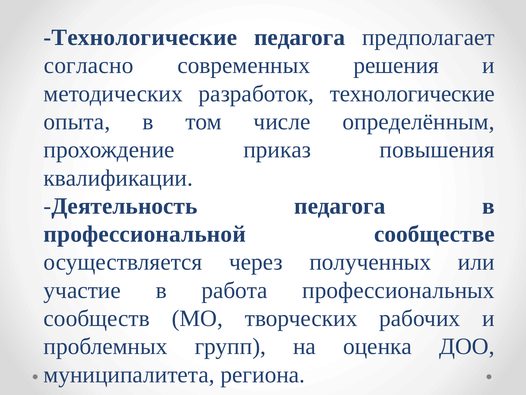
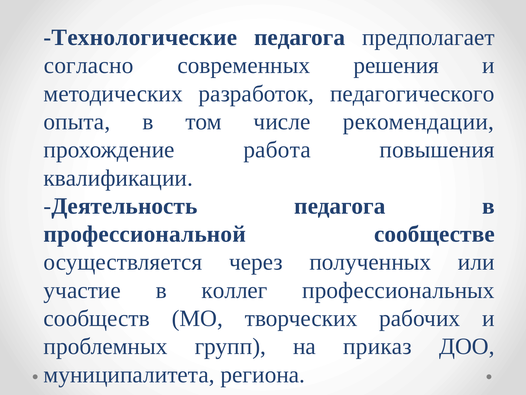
разработок технологические: технологические -> педагогического
определённым: определённым -> рекомендации
приказ: приказ -> работа
работа: работа -> коллег
оценка: оценка -> приказ
